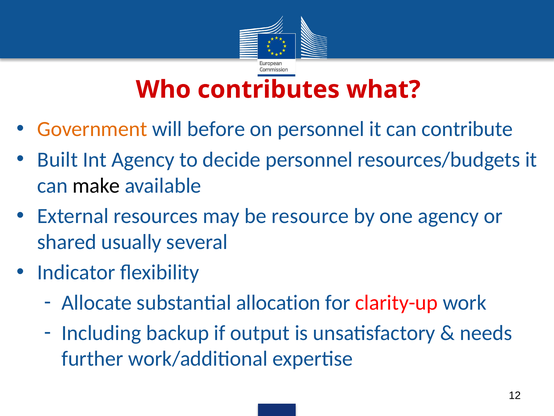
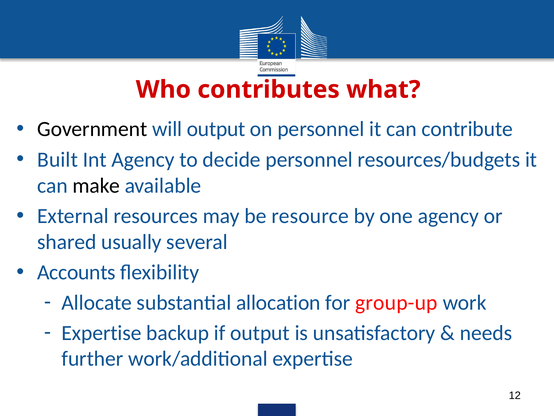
Government colour: orange -> black
will before: before -> output
Indicator: Indicator -> Accounts
clarity-up: clarity-up -> group-up
Including at (101, 333): Including -> Expertise
